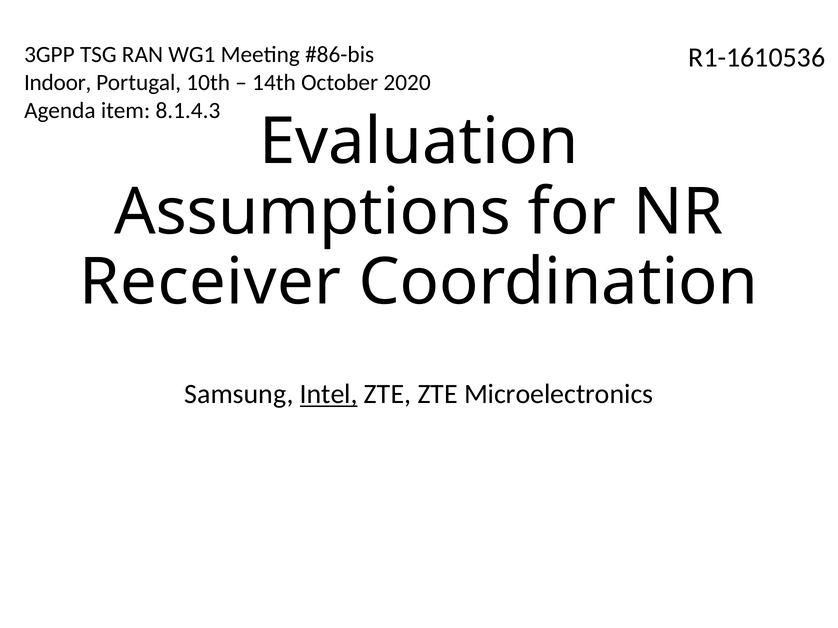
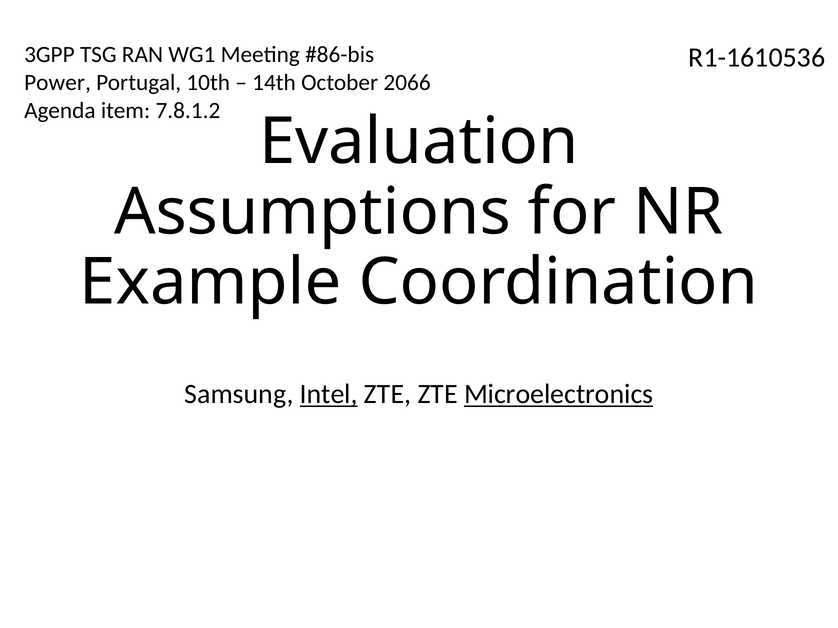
Indoor: Indoor -> Power
2020: 2020 -> 2066
8.1.4.3: 8.1.4.3 -> 7.8.1.2
Receiver: Receiver -> Example
Microelectronics underline: none -> present
